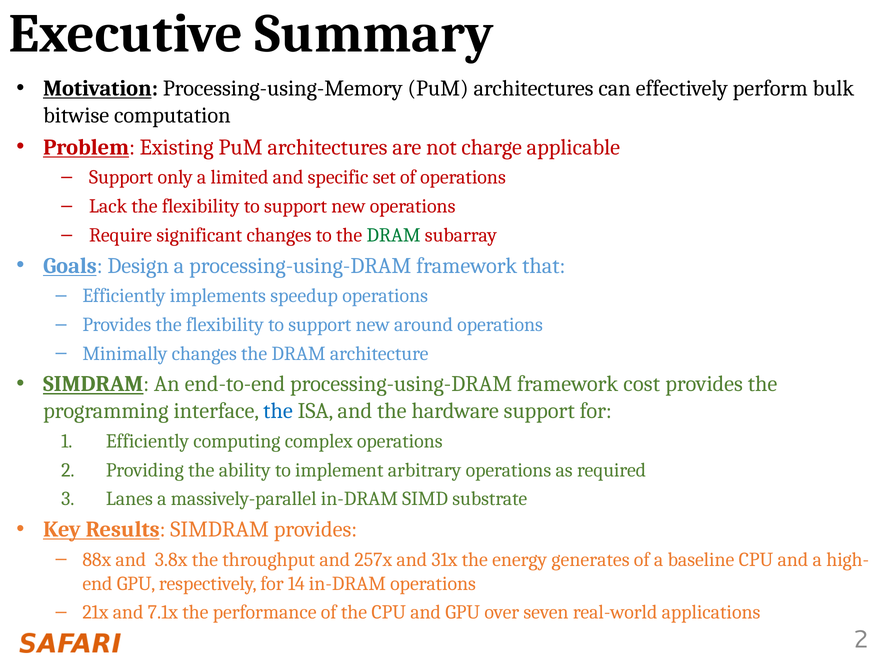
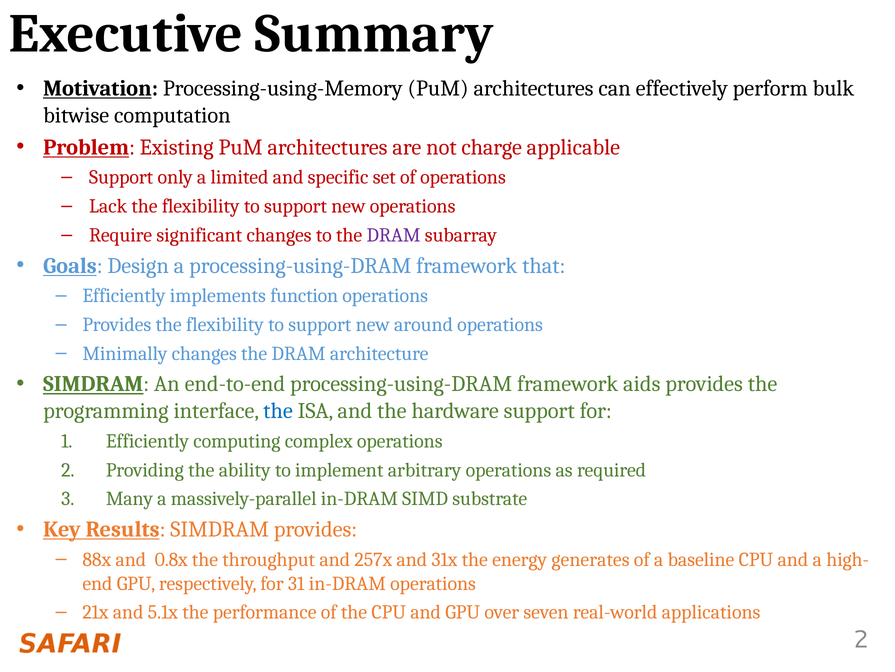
DRAM at (394, 235) colour: green -> purple
speedup: speedup -> function
cost: cost -> aids
Lanes: Lanes -> Many
3.8x: 3.8x -> 0.8x
14: 14 -> 31
7.1x: 7.1x -> 5.1x
